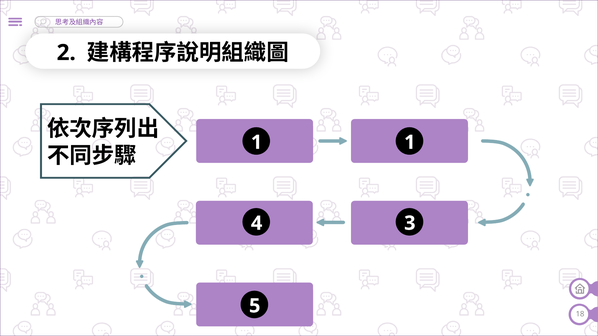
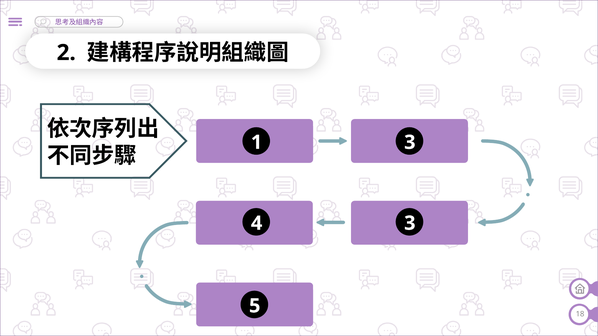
1 at (410, 143): 1 -> 3
